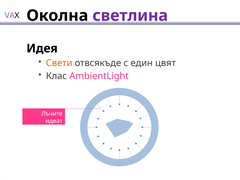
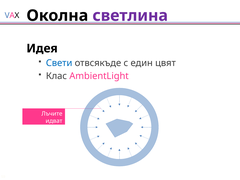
Свети colour: orange -> blue
